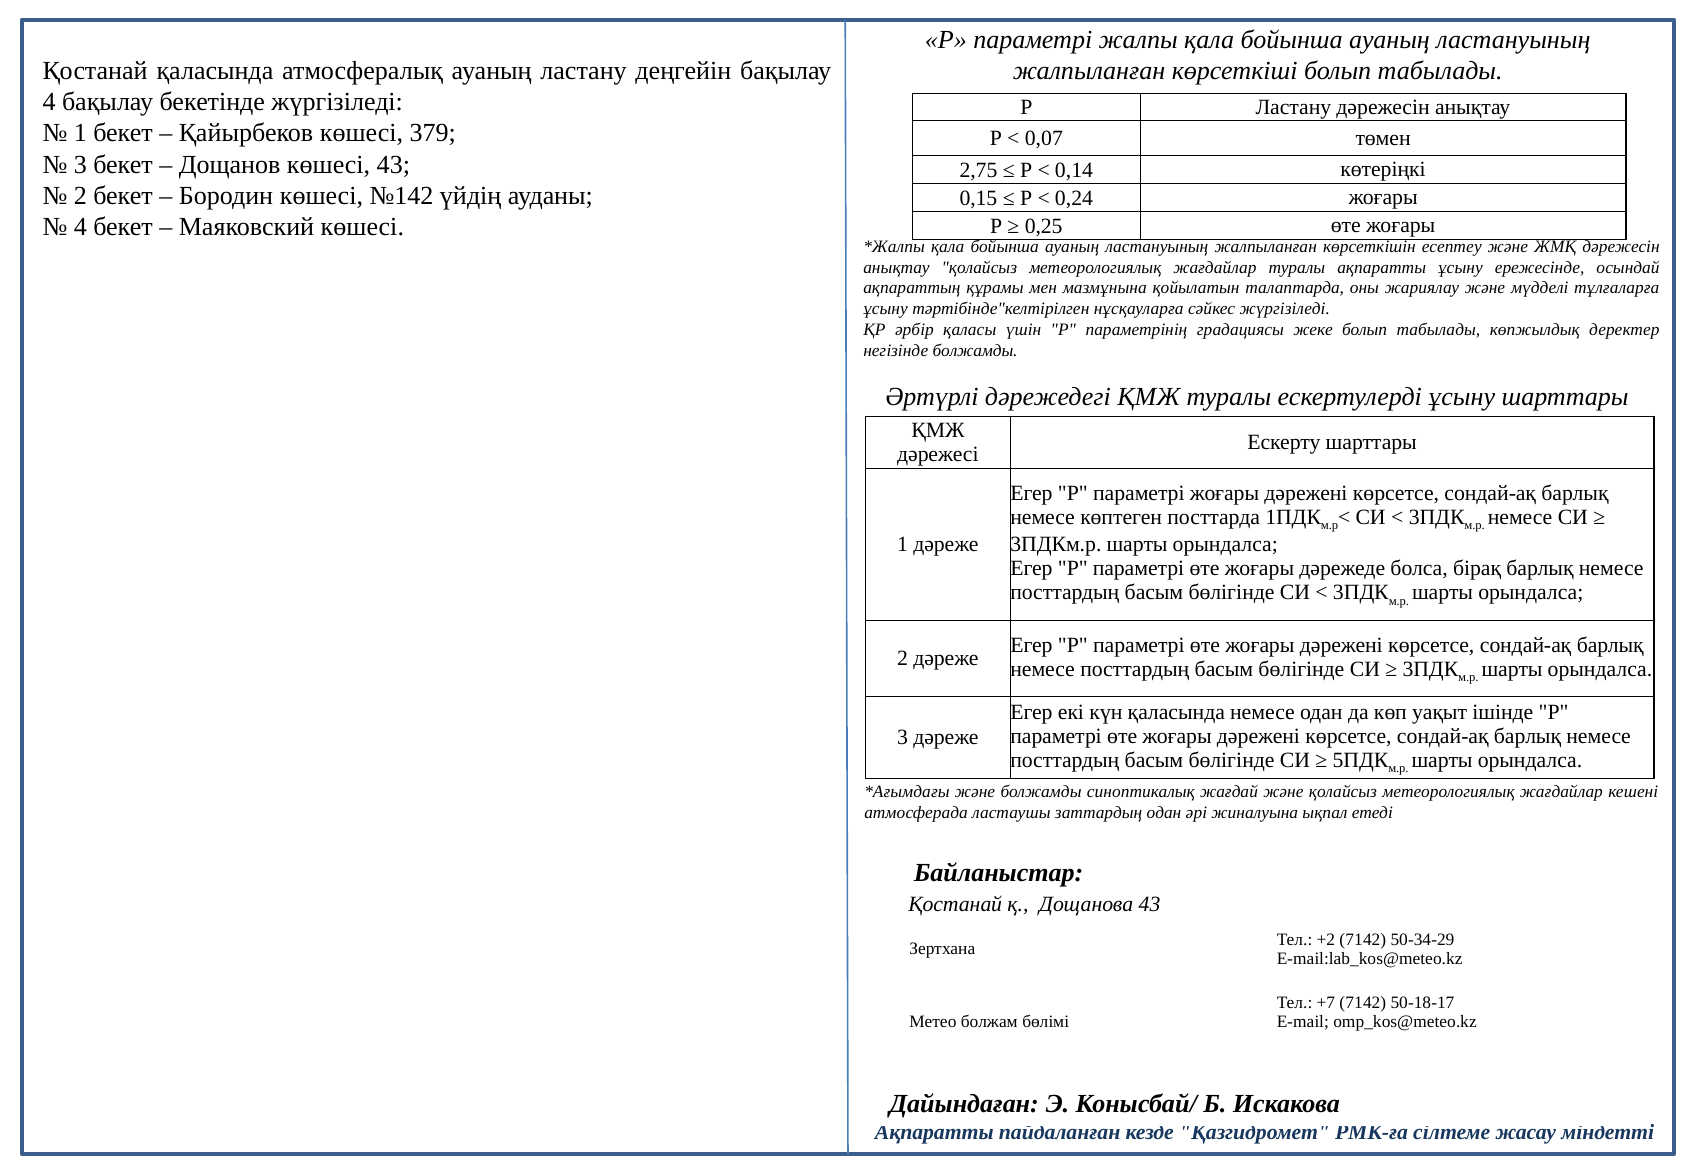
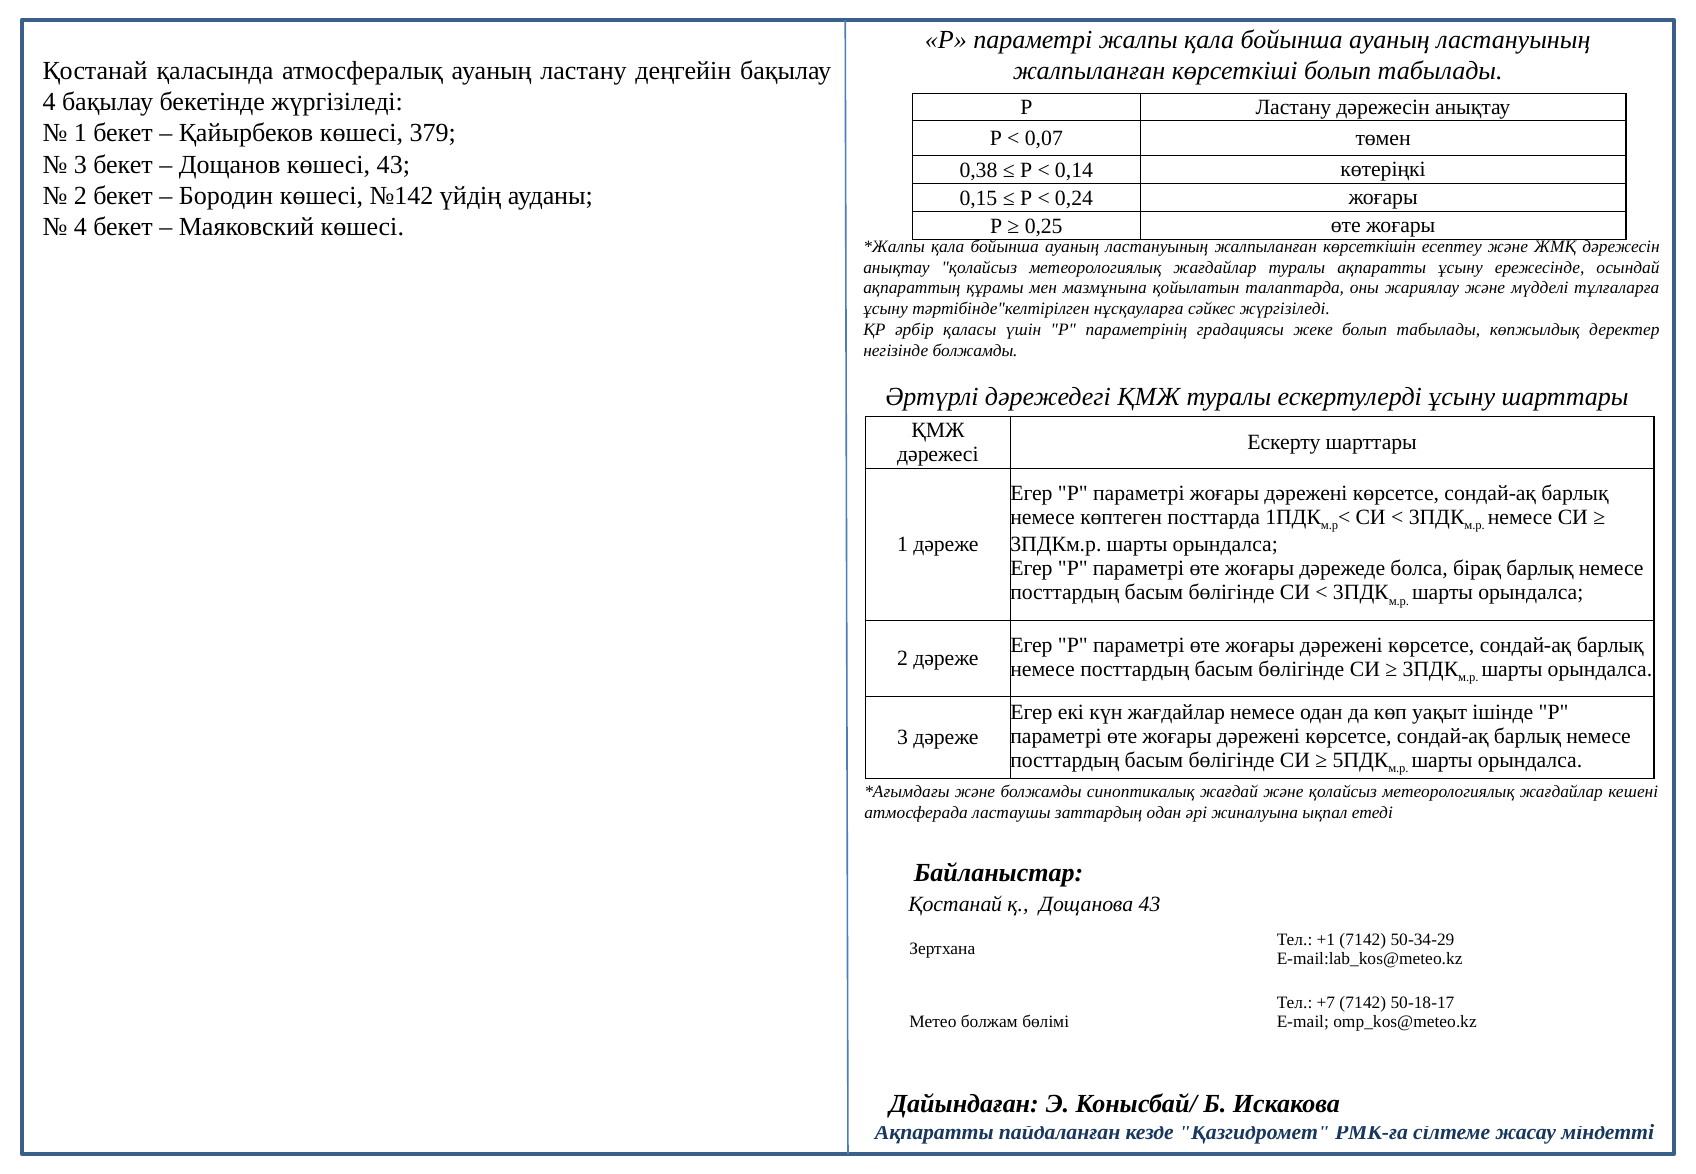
2,75: 2,75 -> 0,38
күн қаласында: қаласында -> жағдайлар
+2: +2 -> +1
